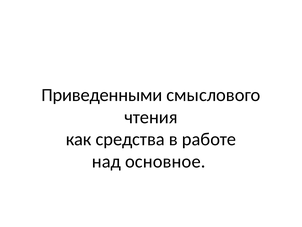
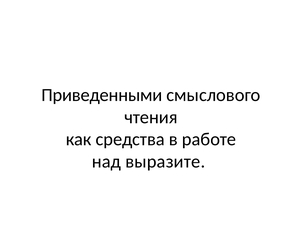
основное: основное -> выразите
